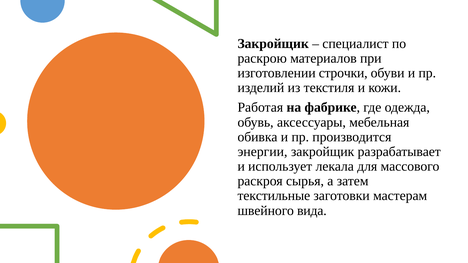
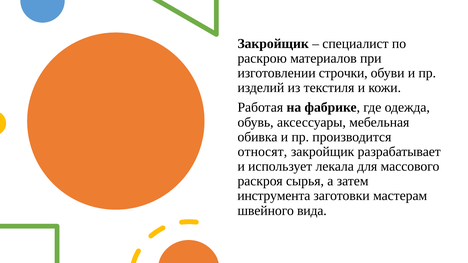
энергии: энергии -> относят
текстильные: текстильные -> инструмента
